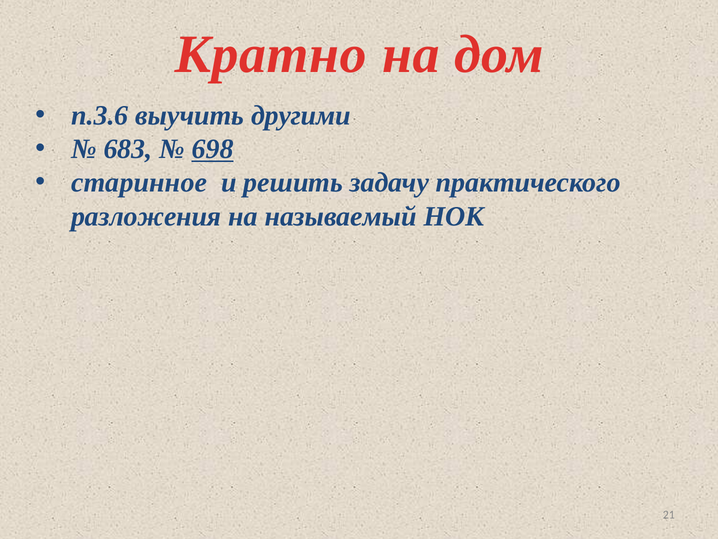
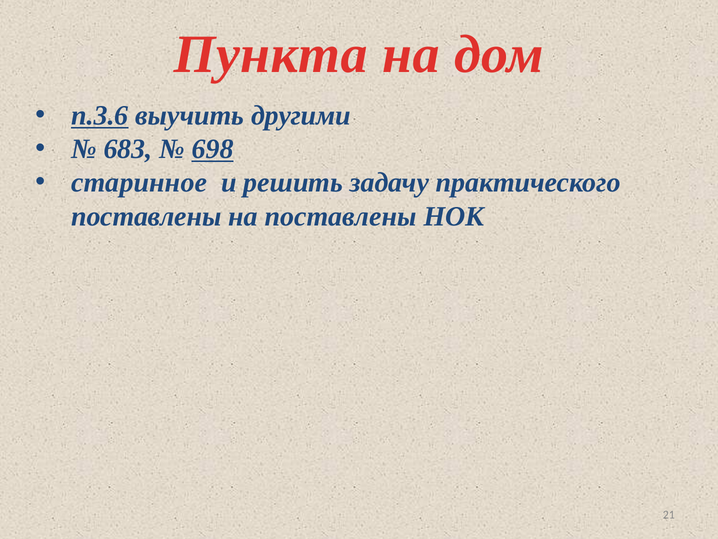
Кратно: Кратно -> Пункта
п.3.6 underline: none -> present
разложения at (146, 216): разложения -> поставлены
на называемый: называемый -> поставлены
